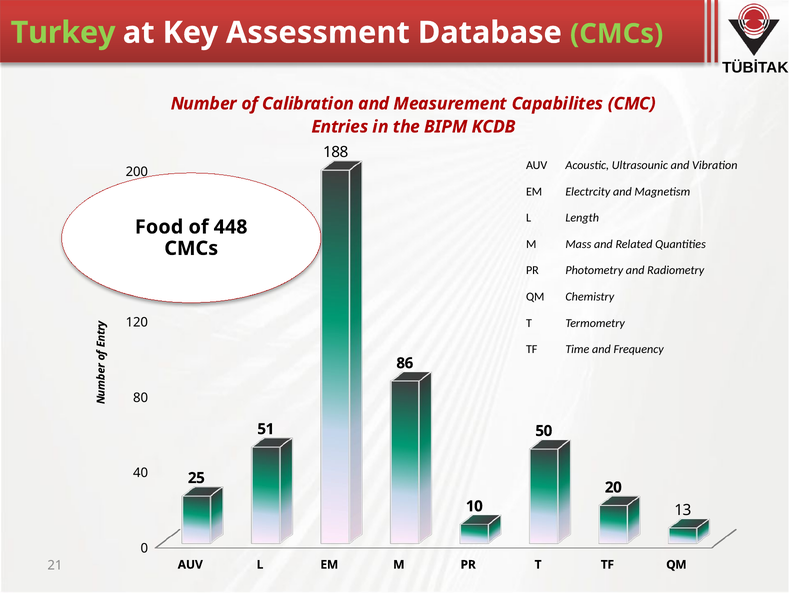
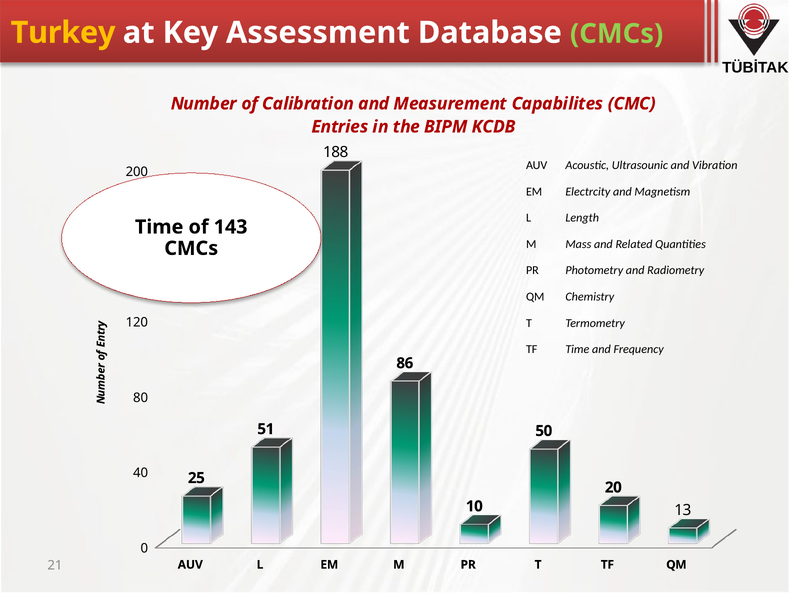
Turkey colour: light green -> yellow
Food at (159, 227): Food -> Time
448: 448 -> 143
